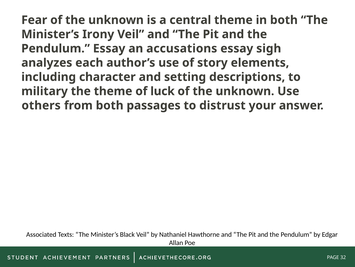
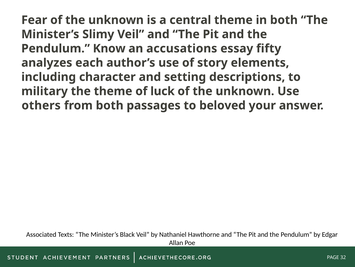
Irony: Irony -> Slimy
Pendulum Essay: Essay -> Know
sigh: sigh -> fifty
distrust: distrust -> beloved
